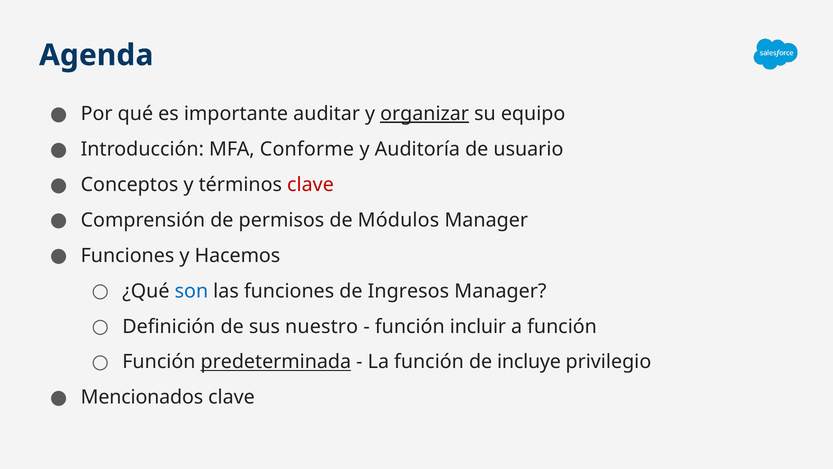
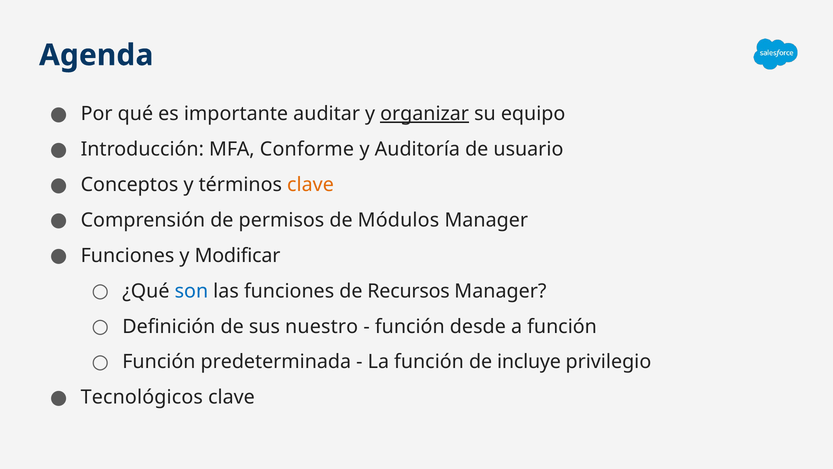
clave at (310, 185) colour: red -> orange
Hacemos: Hacemos -> Modificar
Ingresos: Ingresos -> Recursos
incluir: incluir -> desde
predeterminada underline: present -> none
Mencionados: Mencionados -> Tecnológicos
